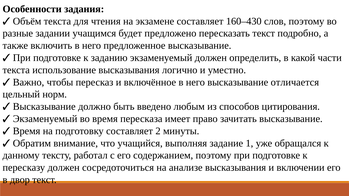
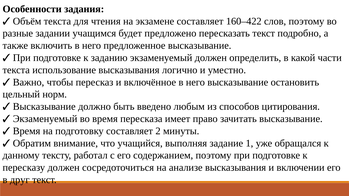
160–430: 160–430 -> 160–422
отличается: отличается -> остановить
двор: двор -> друг
